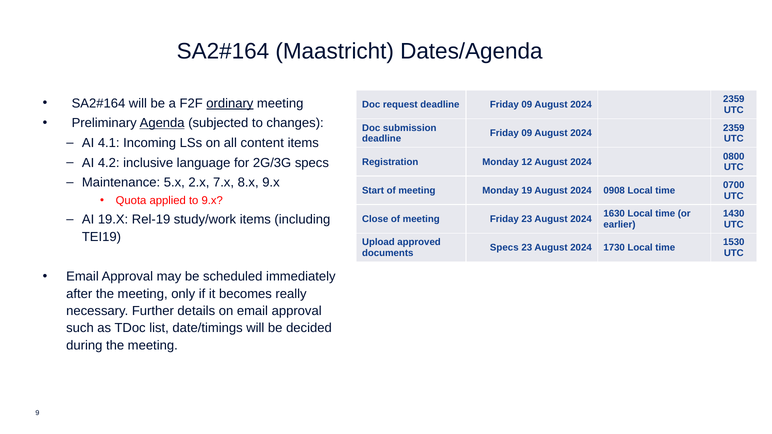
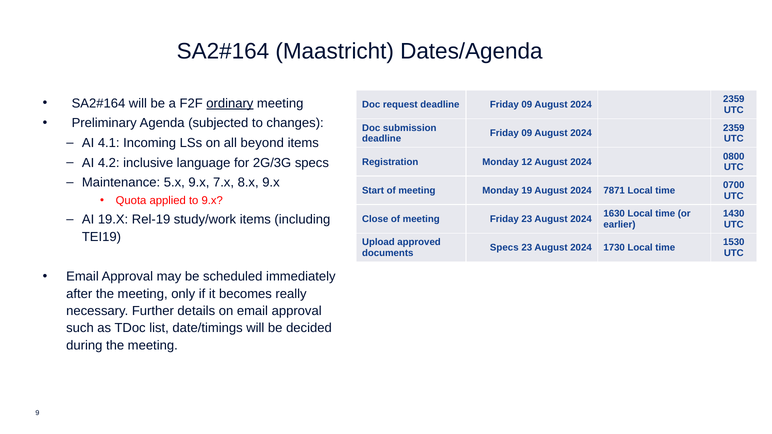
Agenda underline: present -> none
content: content -> beyond
5.x 2.x: 2.x -> 9.x
0908: 0908 -> 7871
